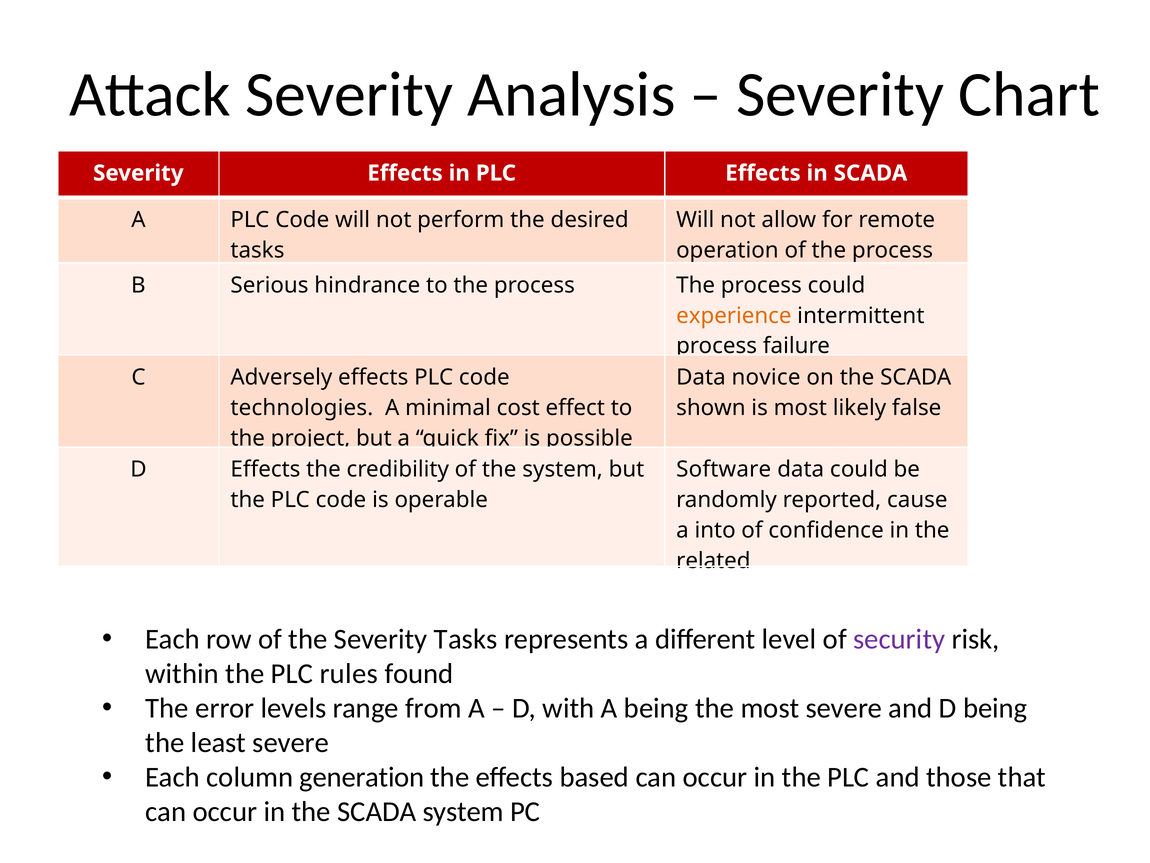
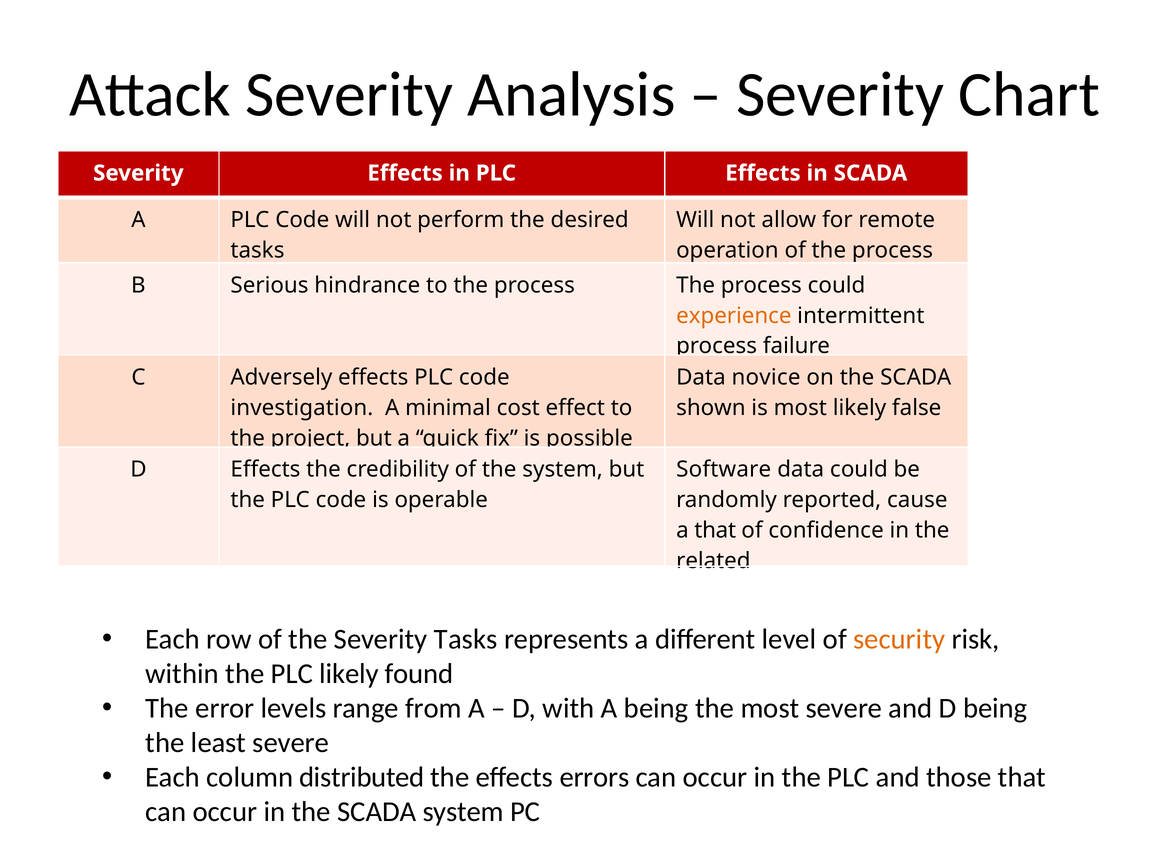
technologies: technologies -> investigation
a into: into -> that
security colour: purple -> orange
PLC rules: rules -> likely
generation: generation -> distributed
based: based -> errors
